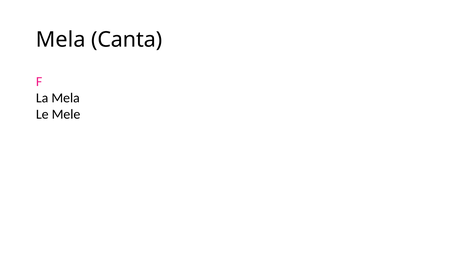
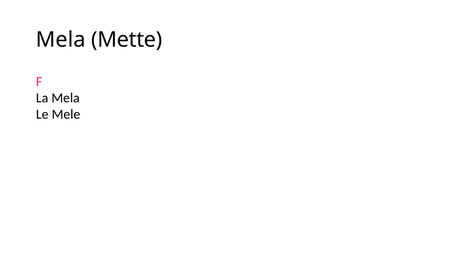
Canta: Canta -> Mette
